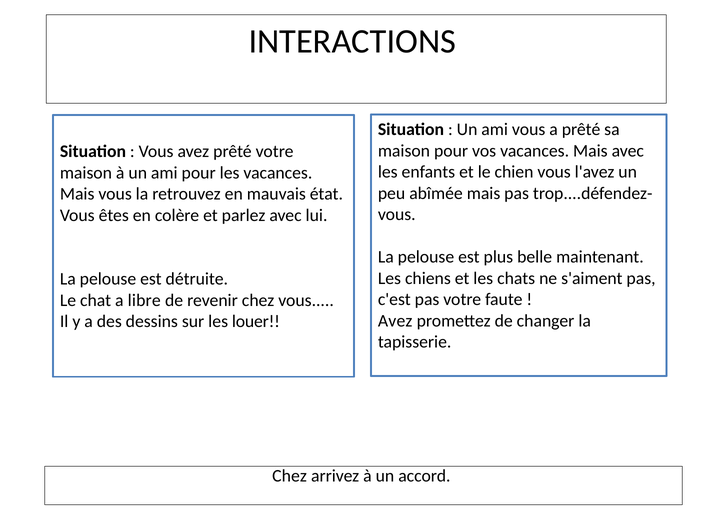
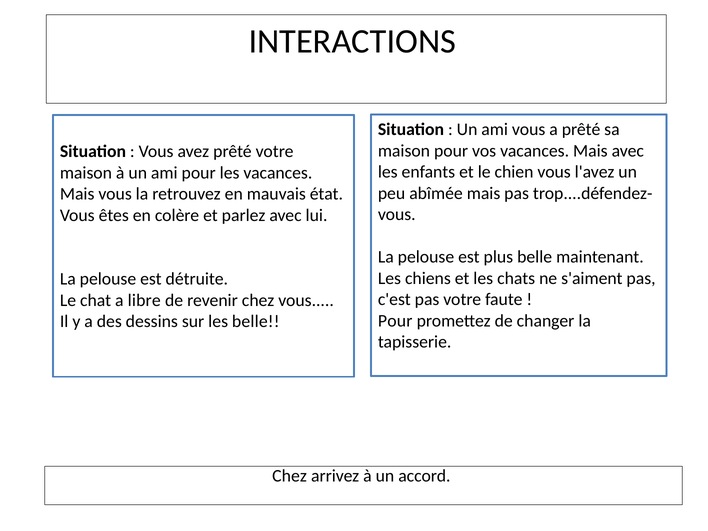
Avez at (395, 321): Avez -> Pour
les louer: louer -> belle
